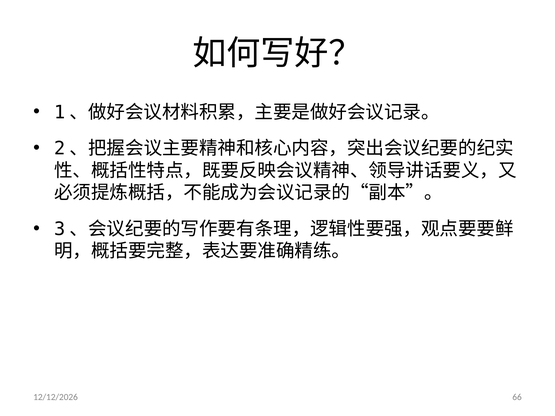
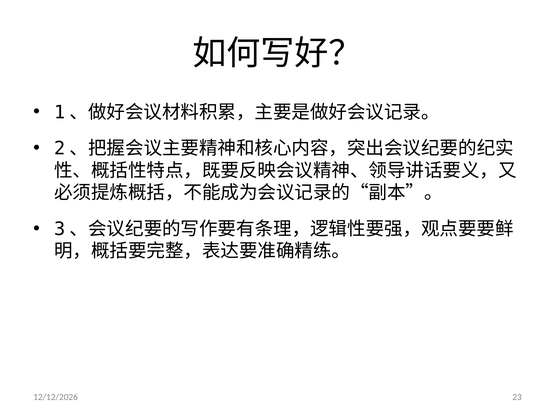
66: 66 -> 23
